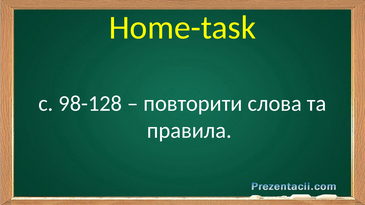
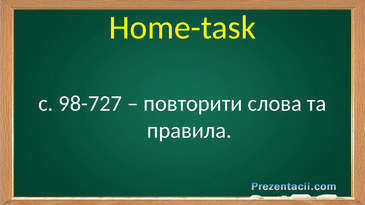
98-128: 98-128 -> 98-727
